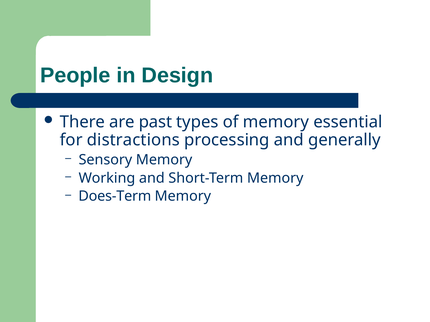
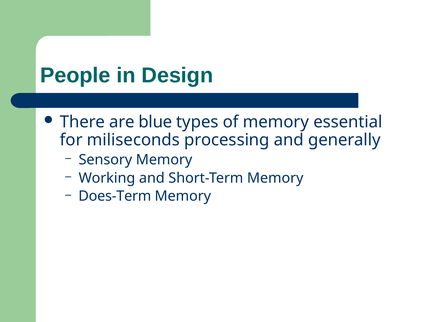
past: past -> blue
distractions: distractions -> miliseconds
